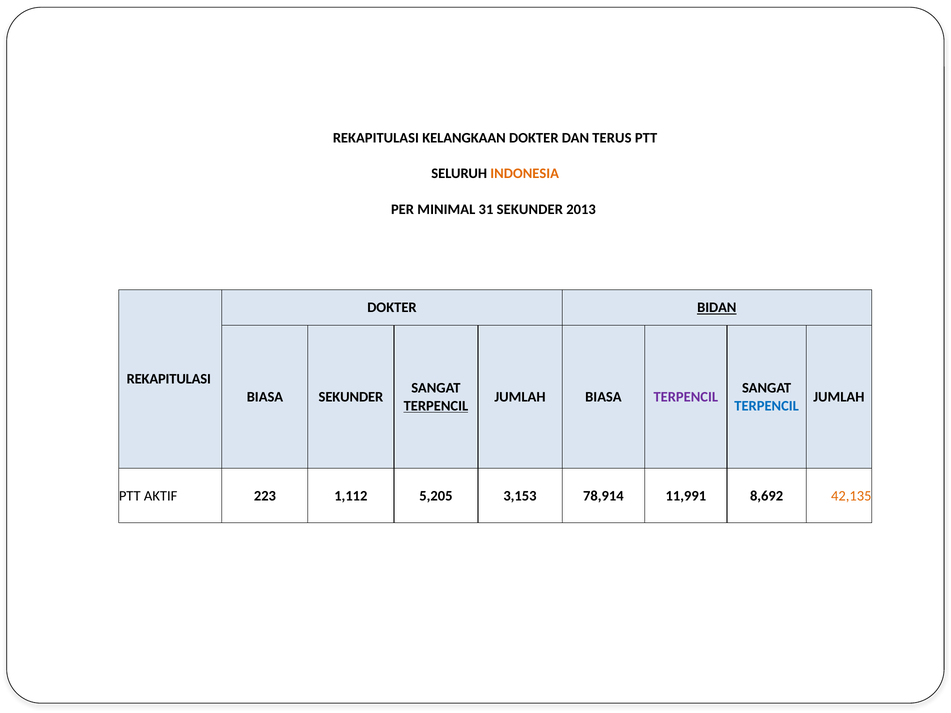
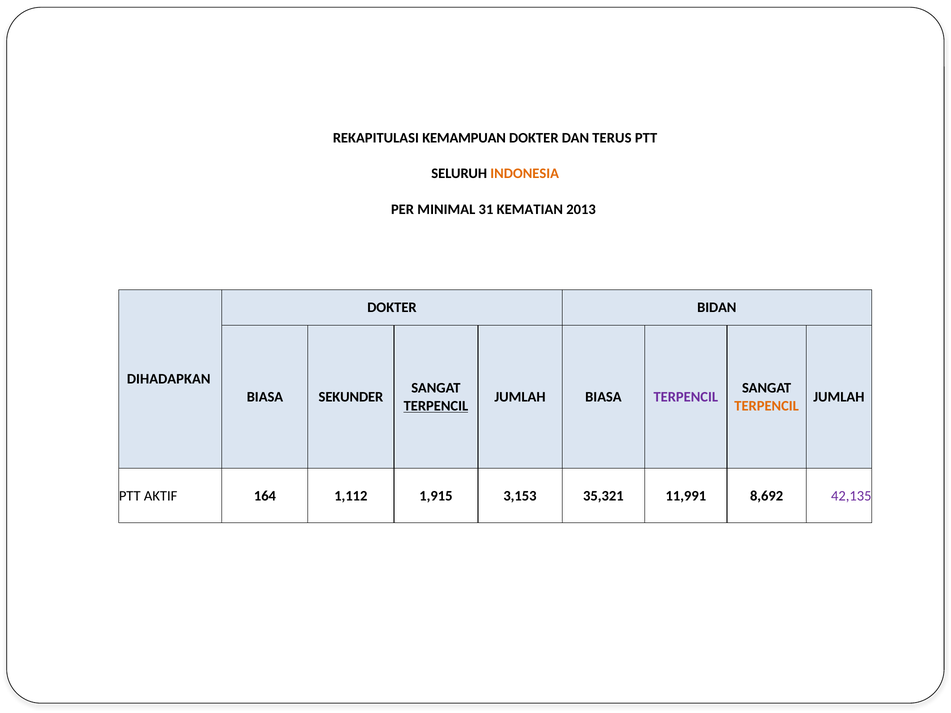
KELANGKAAN: KELANGKAAN -> KEMAMPUAN
31 SEKUNDER: SEKUNDER -> KEMATIAN
BIDAN underline: present -> none
REKAPITULASI at (169, 379): REKAPITULASI -> DIHADAPKAN
TERPENCIL at (767, 406) colour: blue -> orange
223: 223 -> 164
5,205: 5,205 -> 1,915
78,914: 78,914 -> 35,321
42,135 colour: orange -> purple
